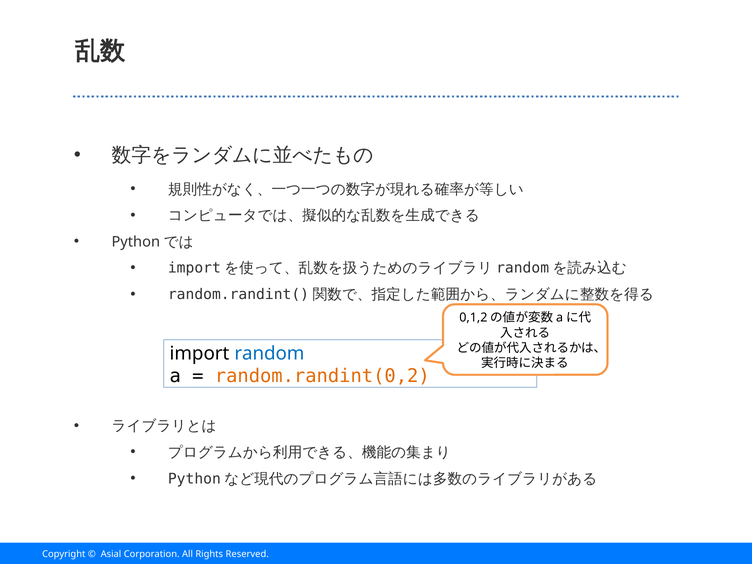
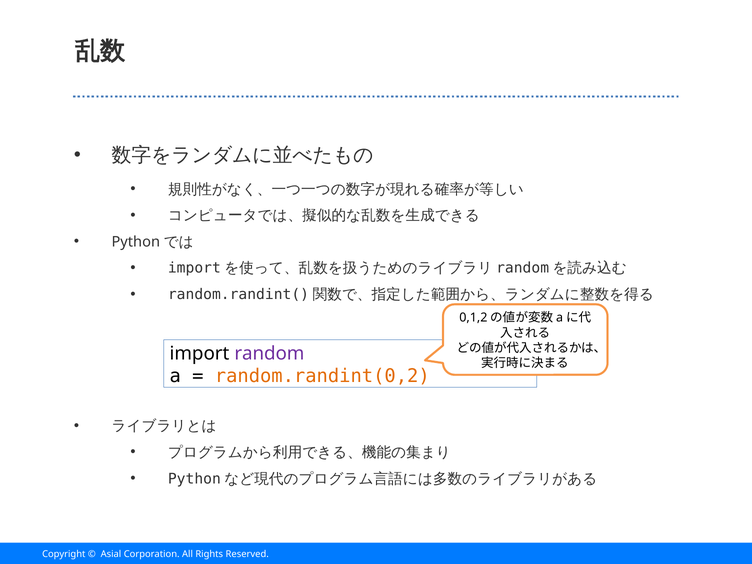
random colour: blue -> purple
